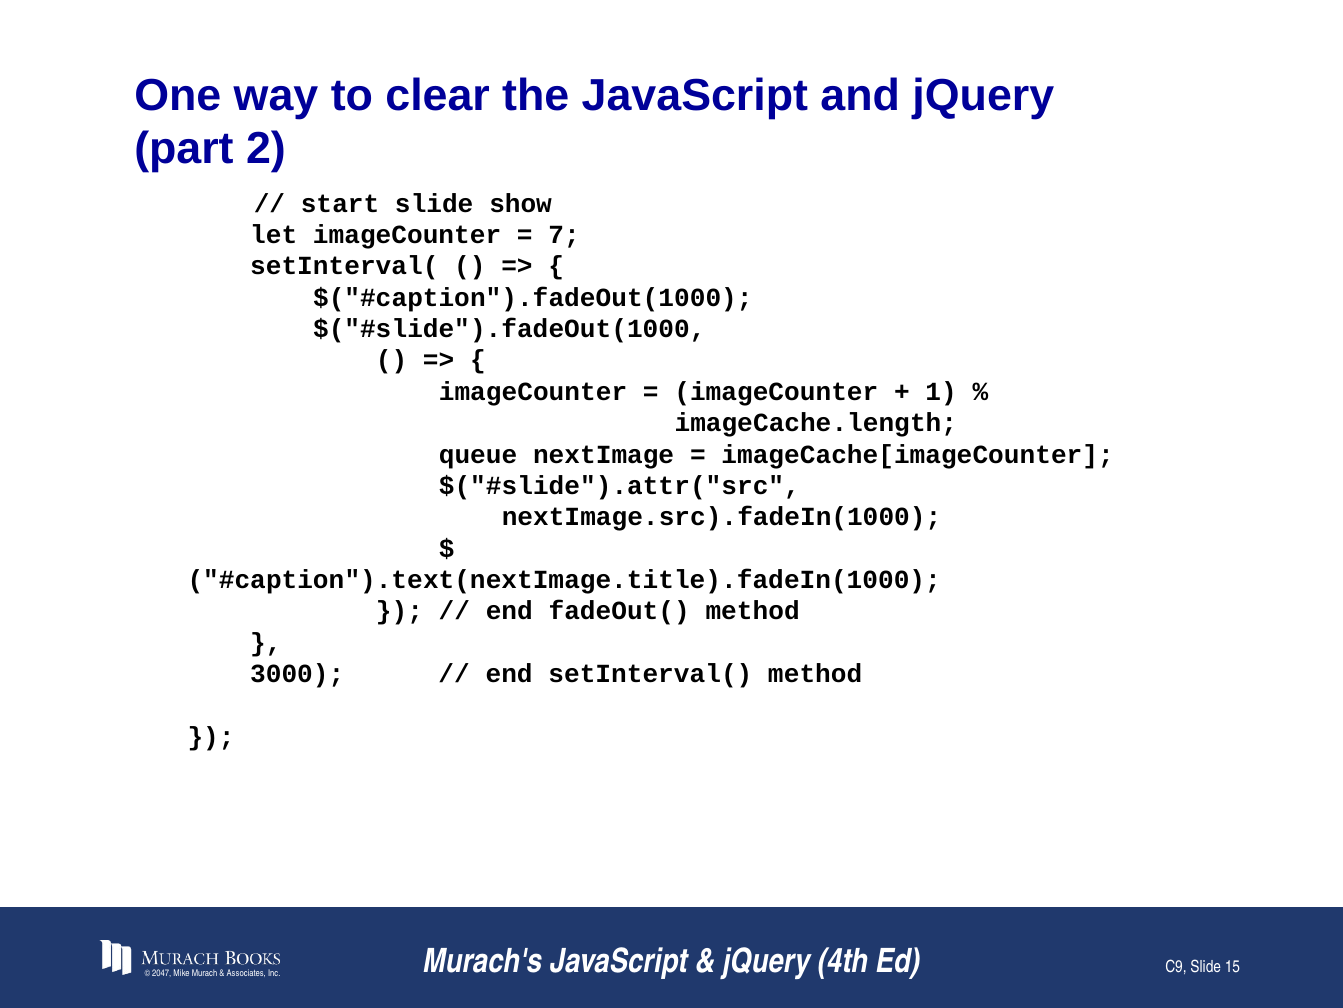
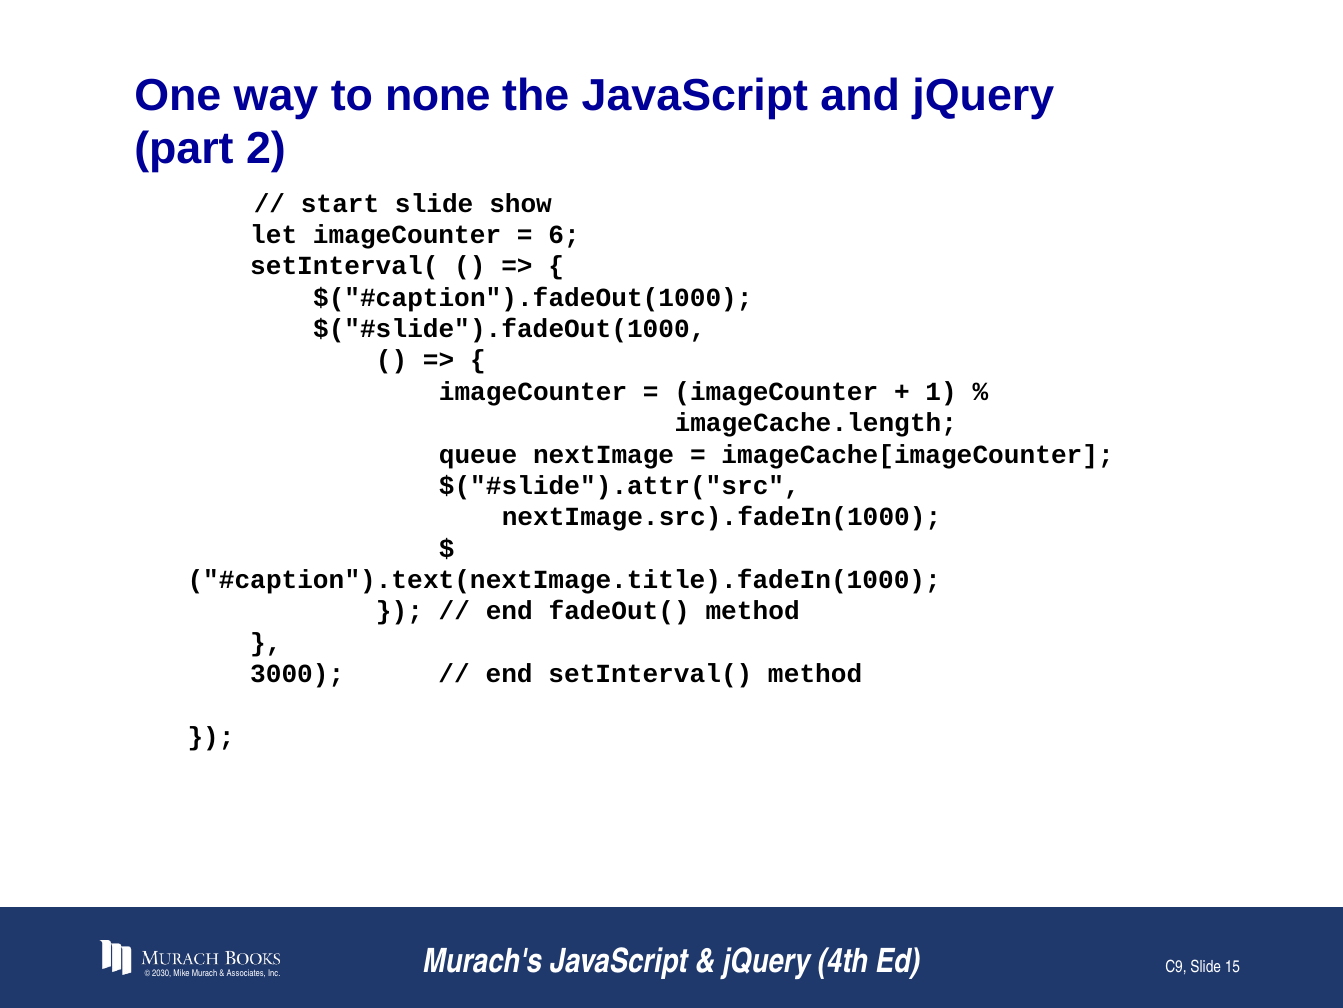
clear: clear -> none
7: 7 -> 6
2047: 2047 -> 2030
